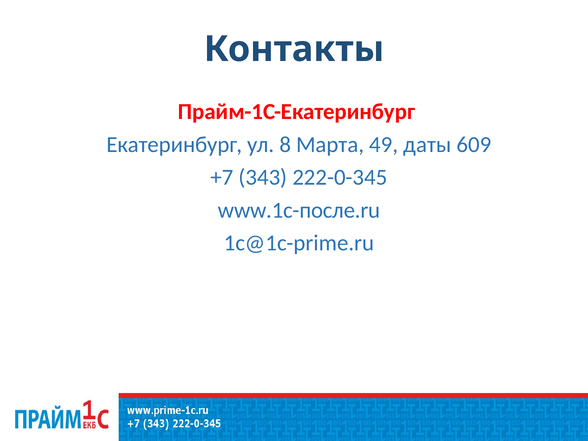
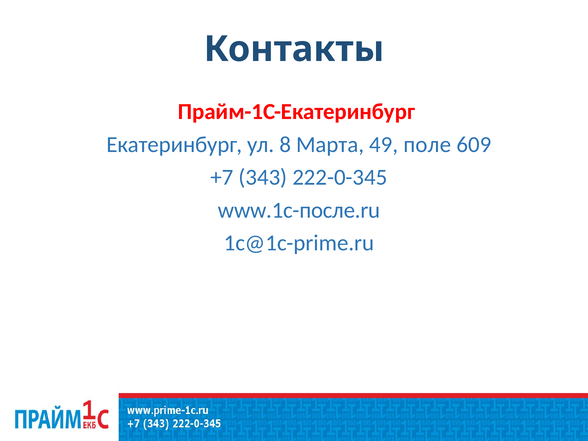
даты: даты -> поле
